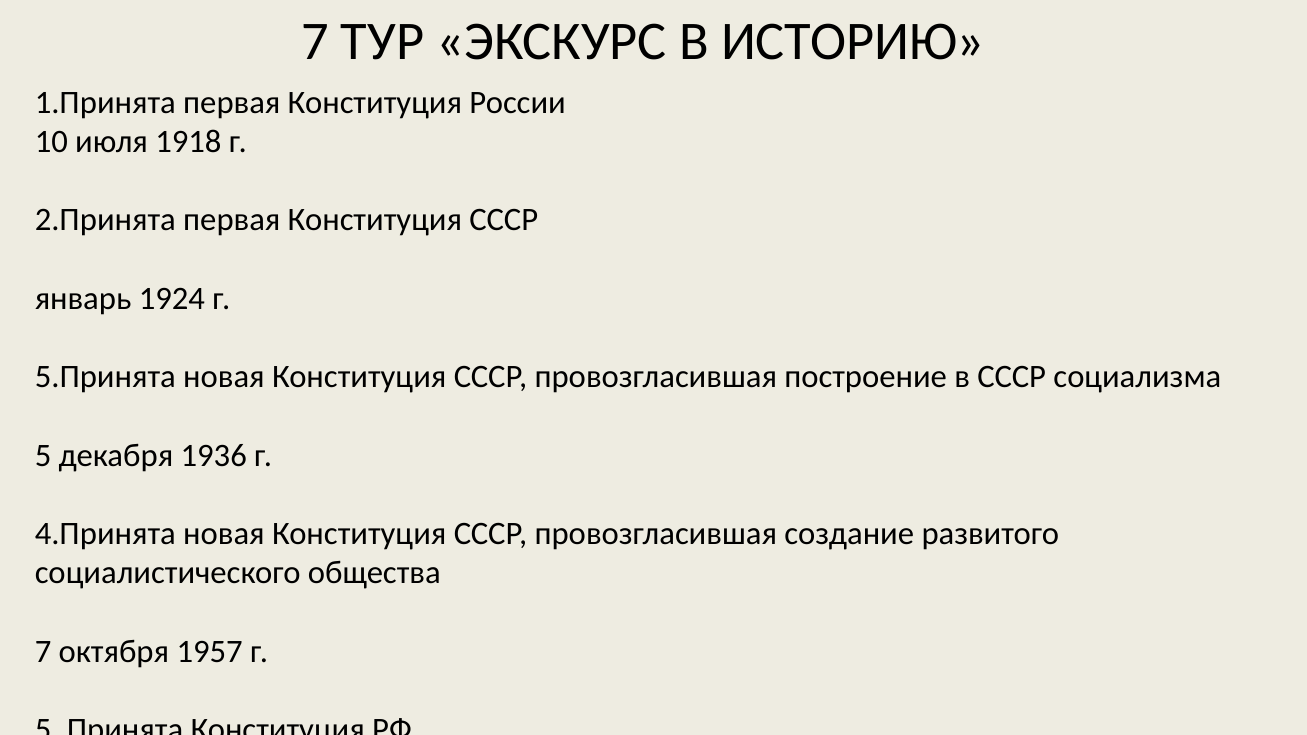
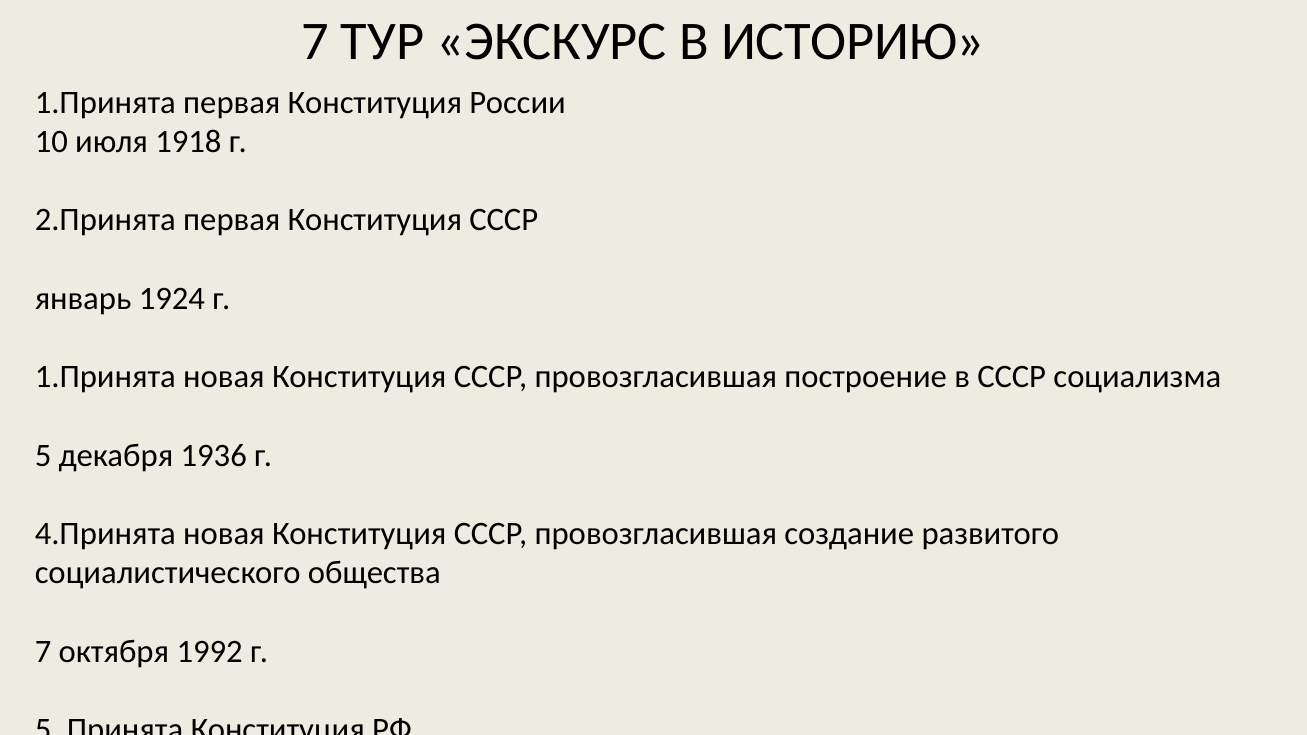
5.Принята at (105, 377): 5.Принята -> 1.Принята
1957: 1957 -> 1992
